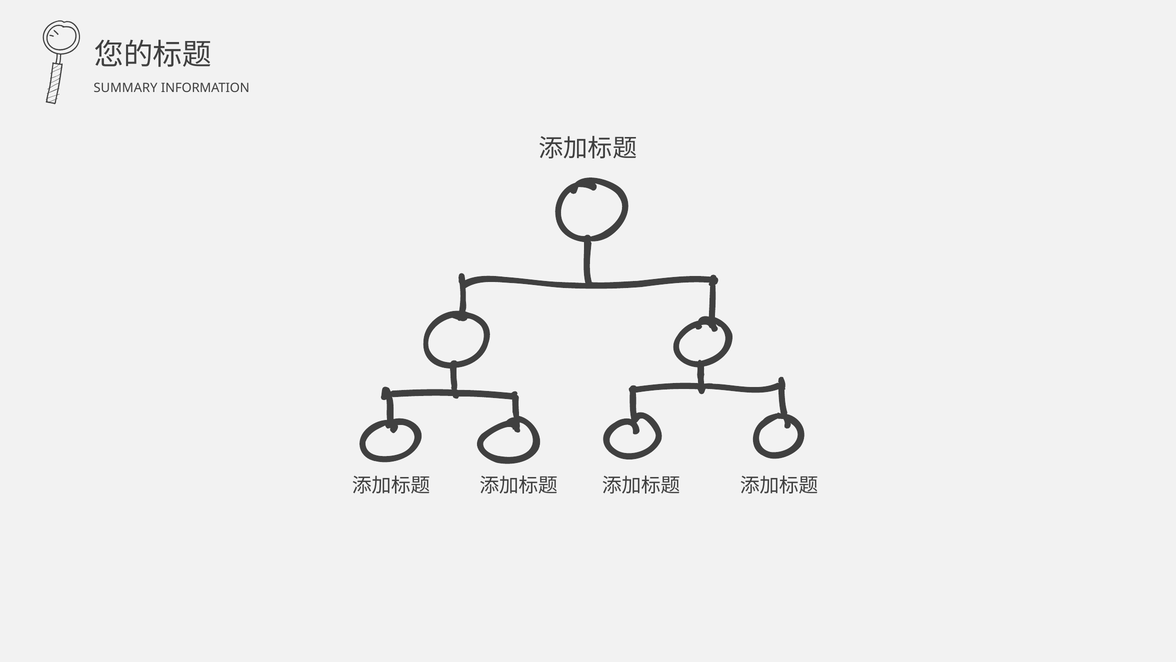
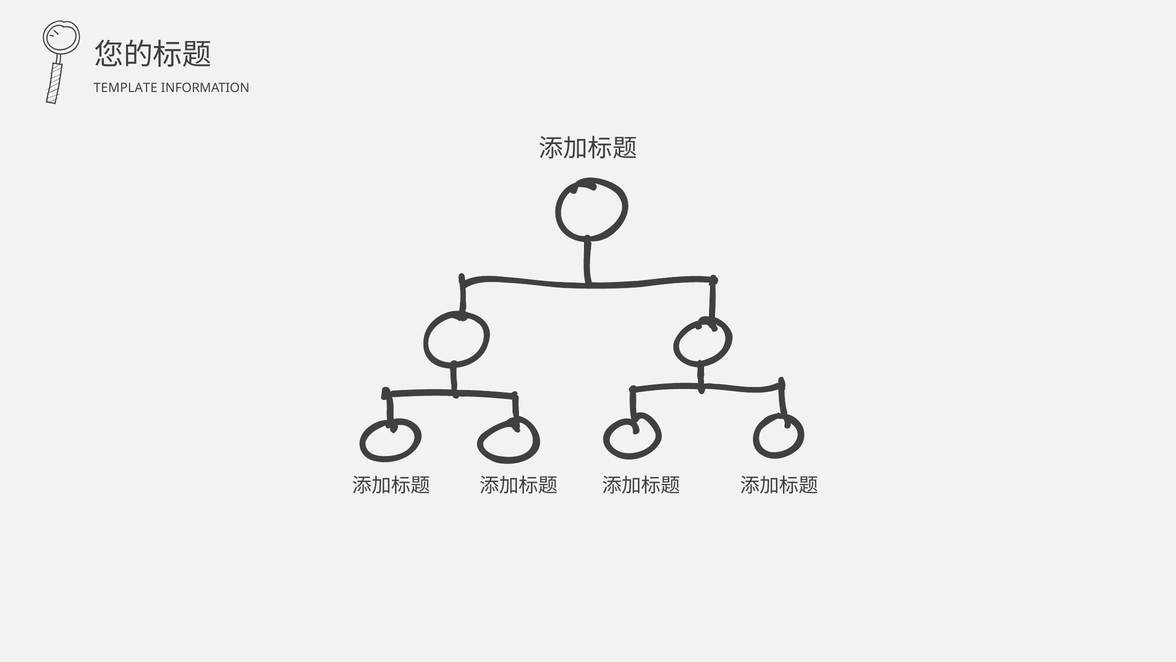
SUMMARY: SUMMARY -> TEMPLATE
